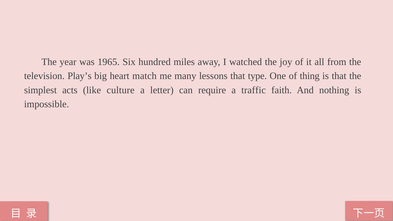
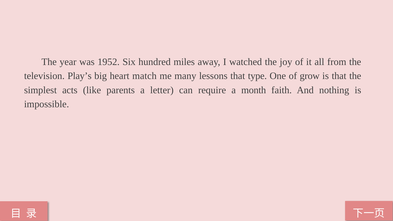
1965: 1965 -> 1952
thing: thing -> grow
culture: culture -> parents
traffic: traffic -> month
